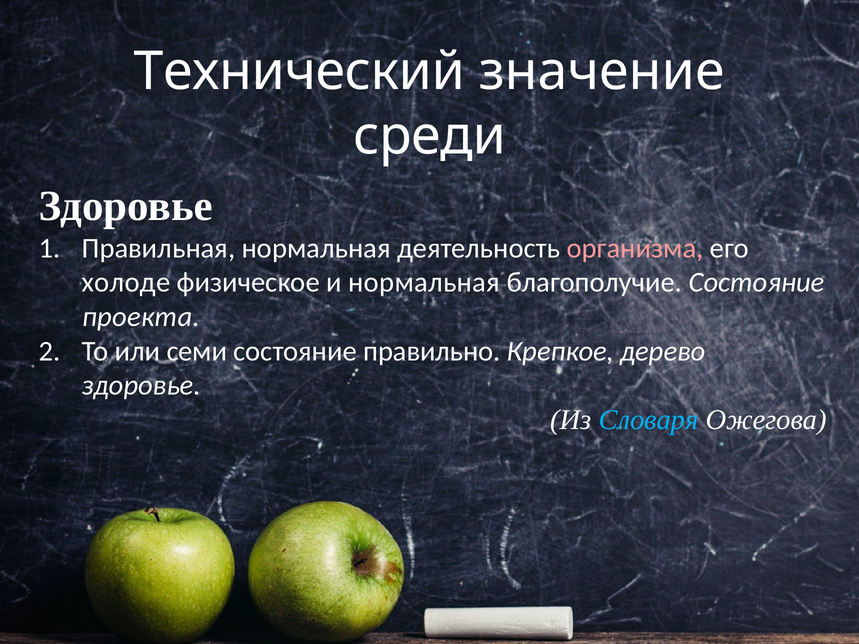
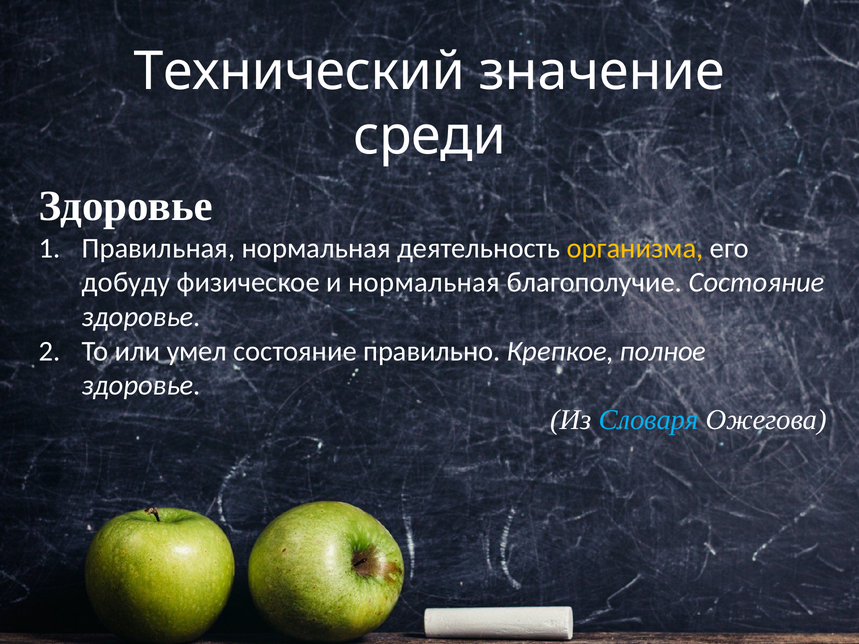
организма colour: pink -> yellow
холоде: холоде -> добуду
проекта at (141, 317): проекта -> здоровье
семи: семи -> умел
дерево: дерево -> полное
